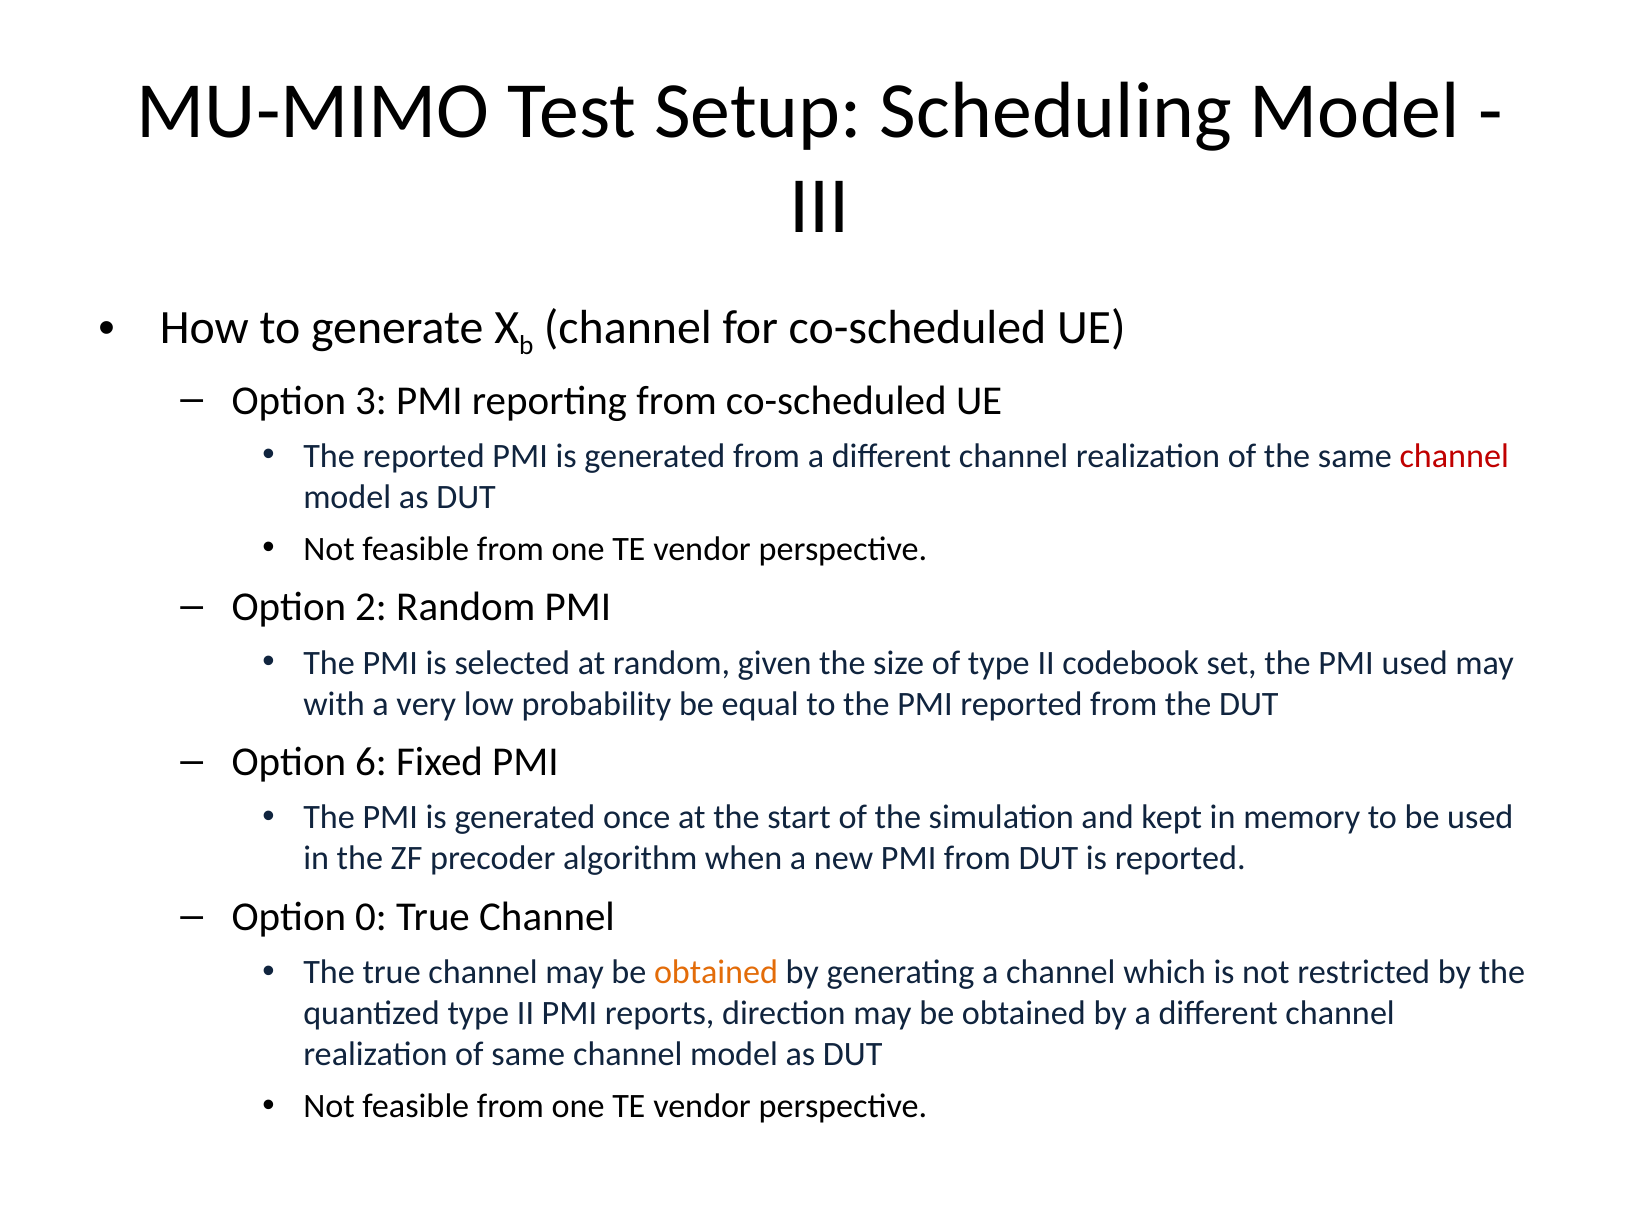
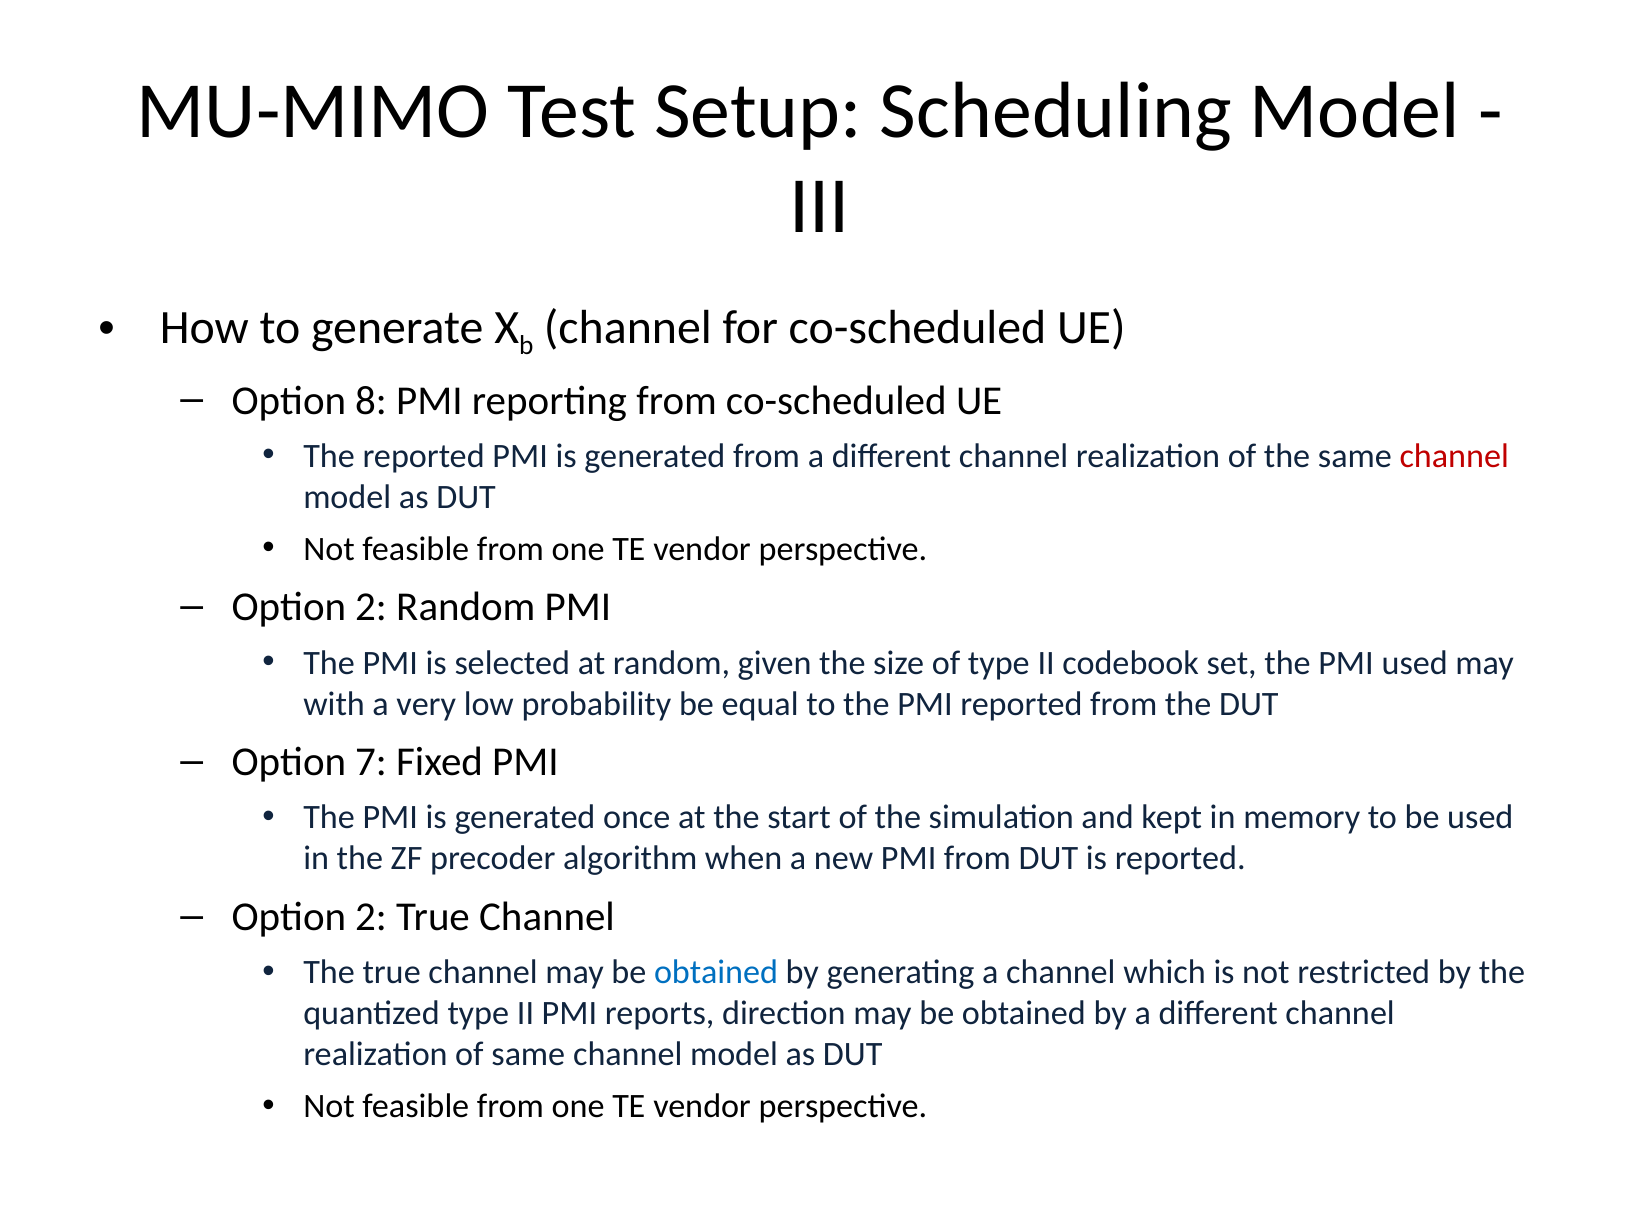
3: 3 -> 8
6: 6 -> 7
0 at (371, 917): 0 -> 2
obtained at (716, 973) colour: orange -> blue
